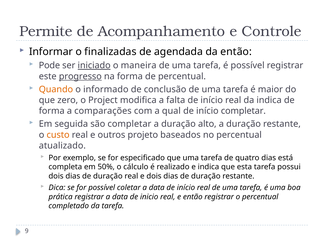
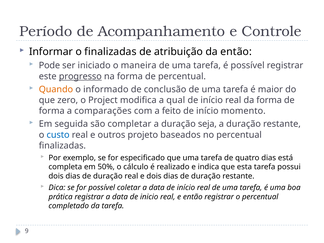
Permite: Permite -> Período
agendada: agendada -> atribuição
iniciado underline: present -> none
falta: falta -> qual
da indica: indica -> forma
qual: qual -> feito
início completar: completar -> momento
alto: alto -> seja
custo colour: orange -> blue
atualizado at (62, 146): atualizado -> finalizadas
